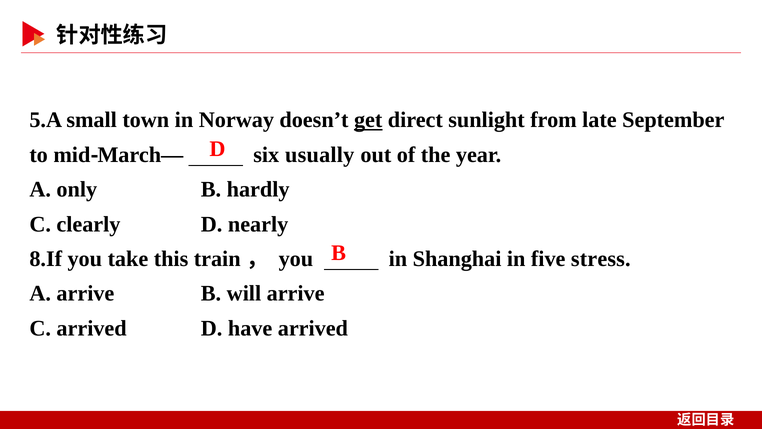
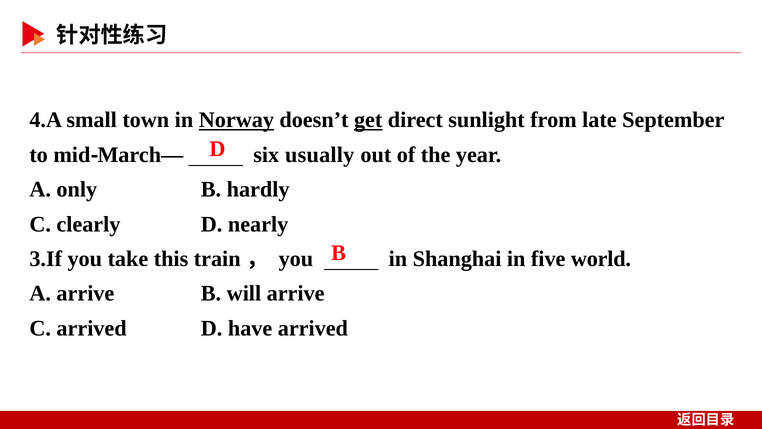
5.A: 5.A -> 4.A
Norway underline: none -> present
8.If: 8.If -> 3.If
stress: stress -> world
